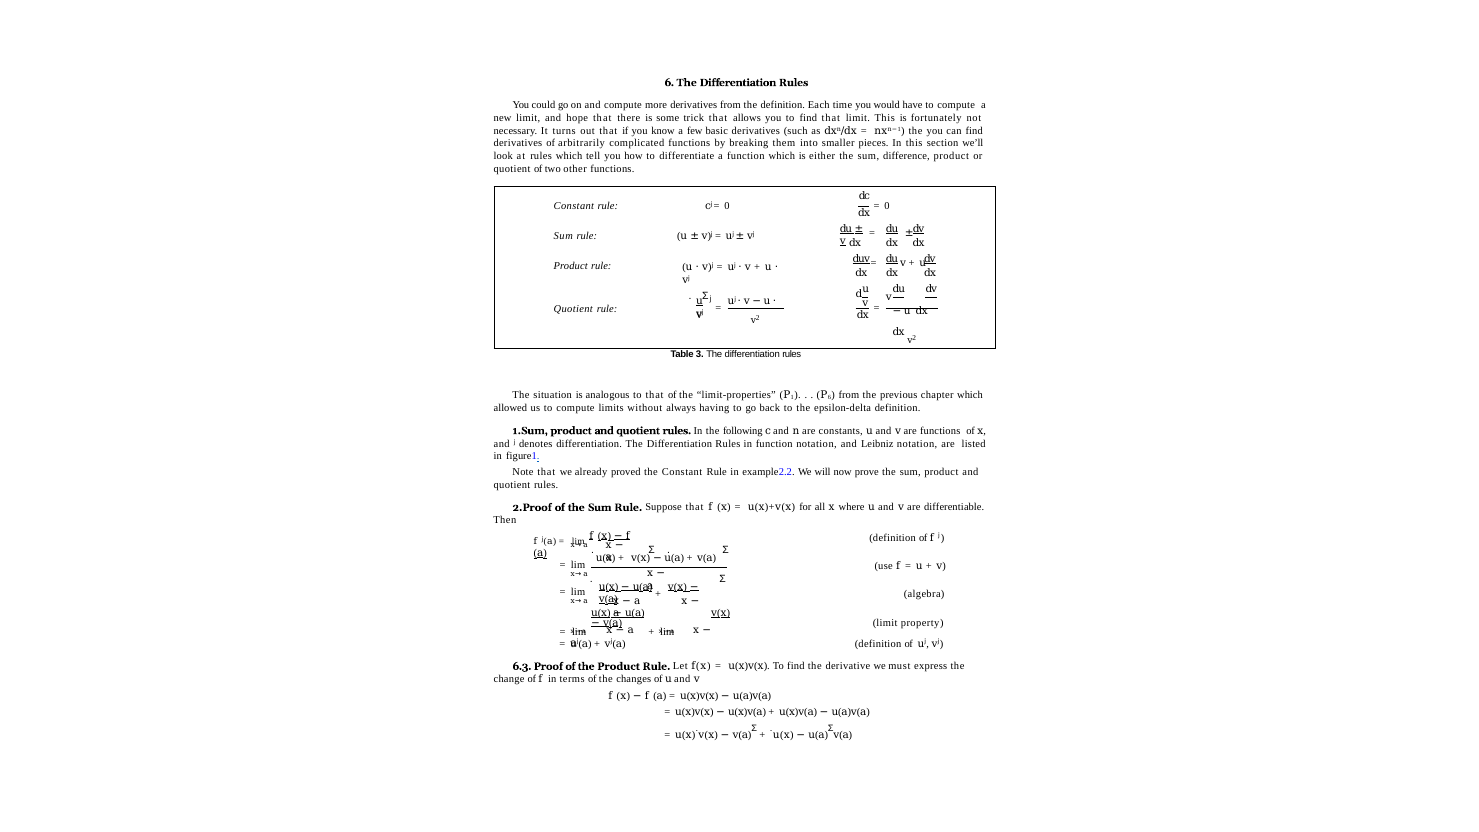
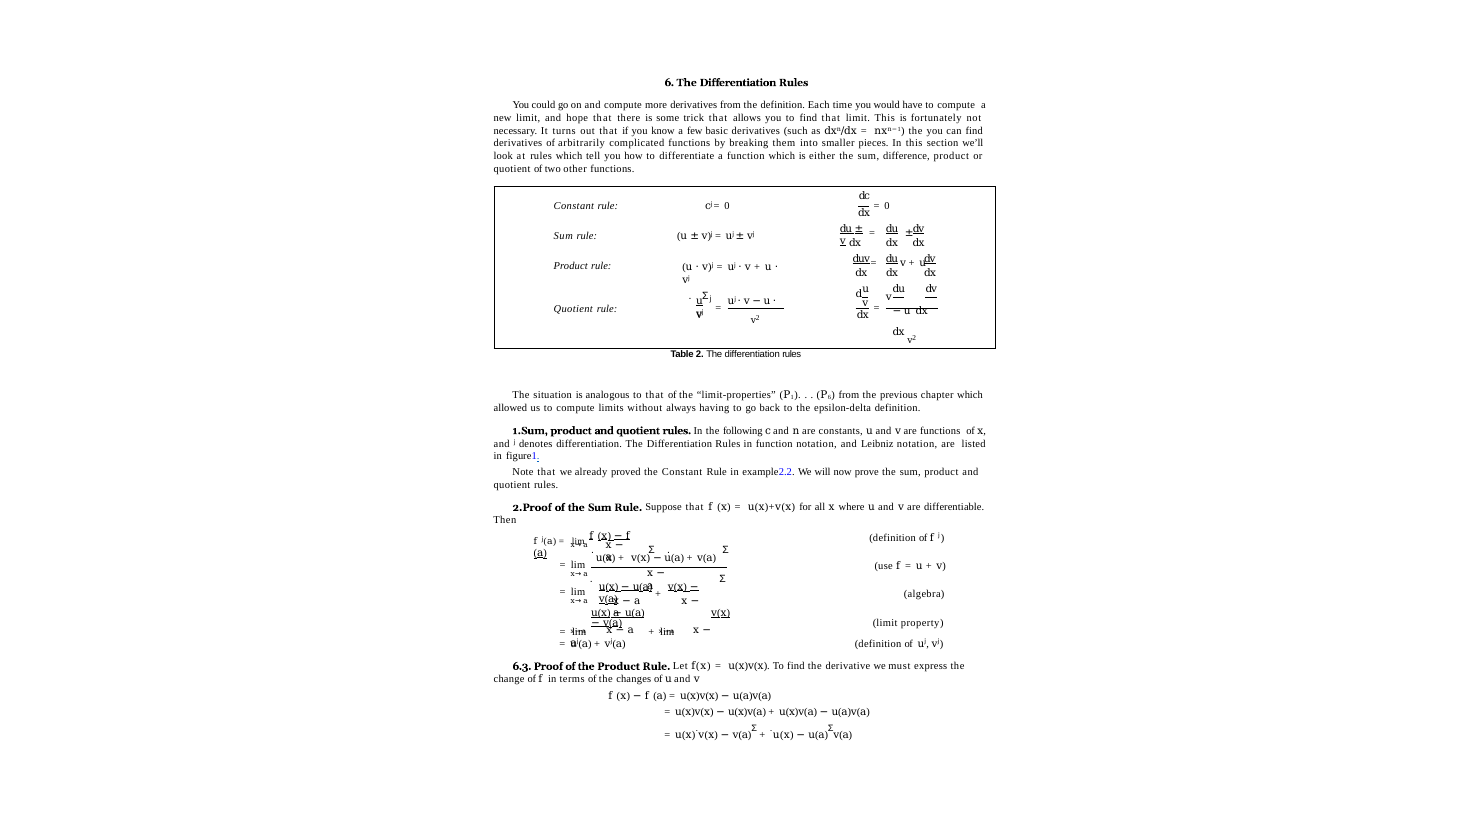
Table 3: 3 -> 2
